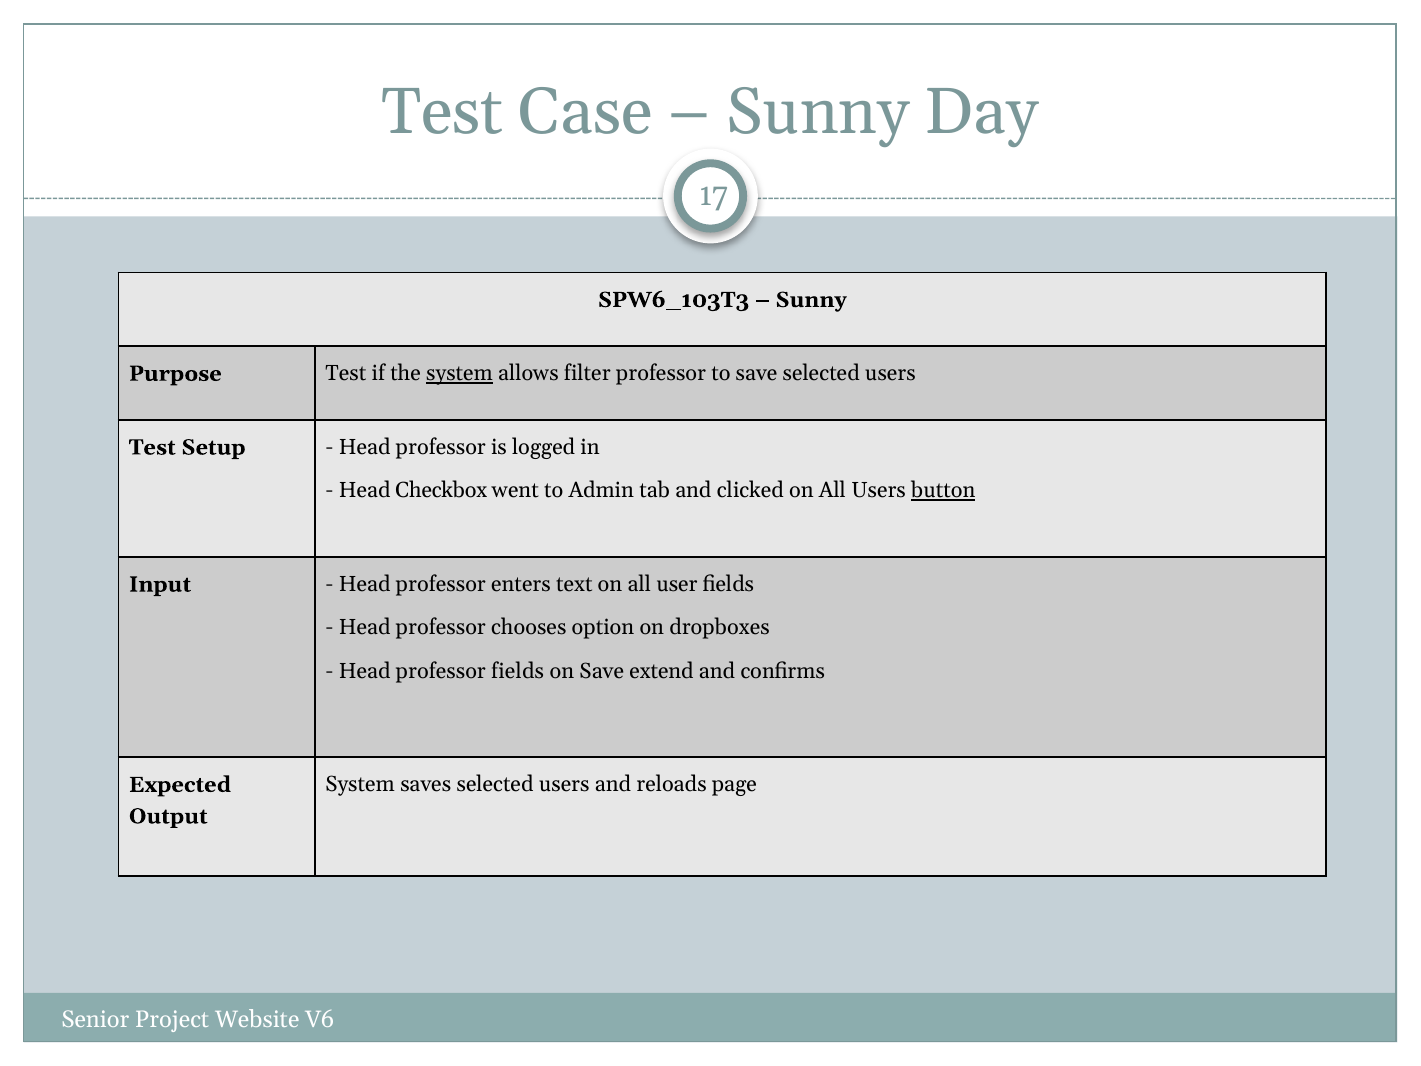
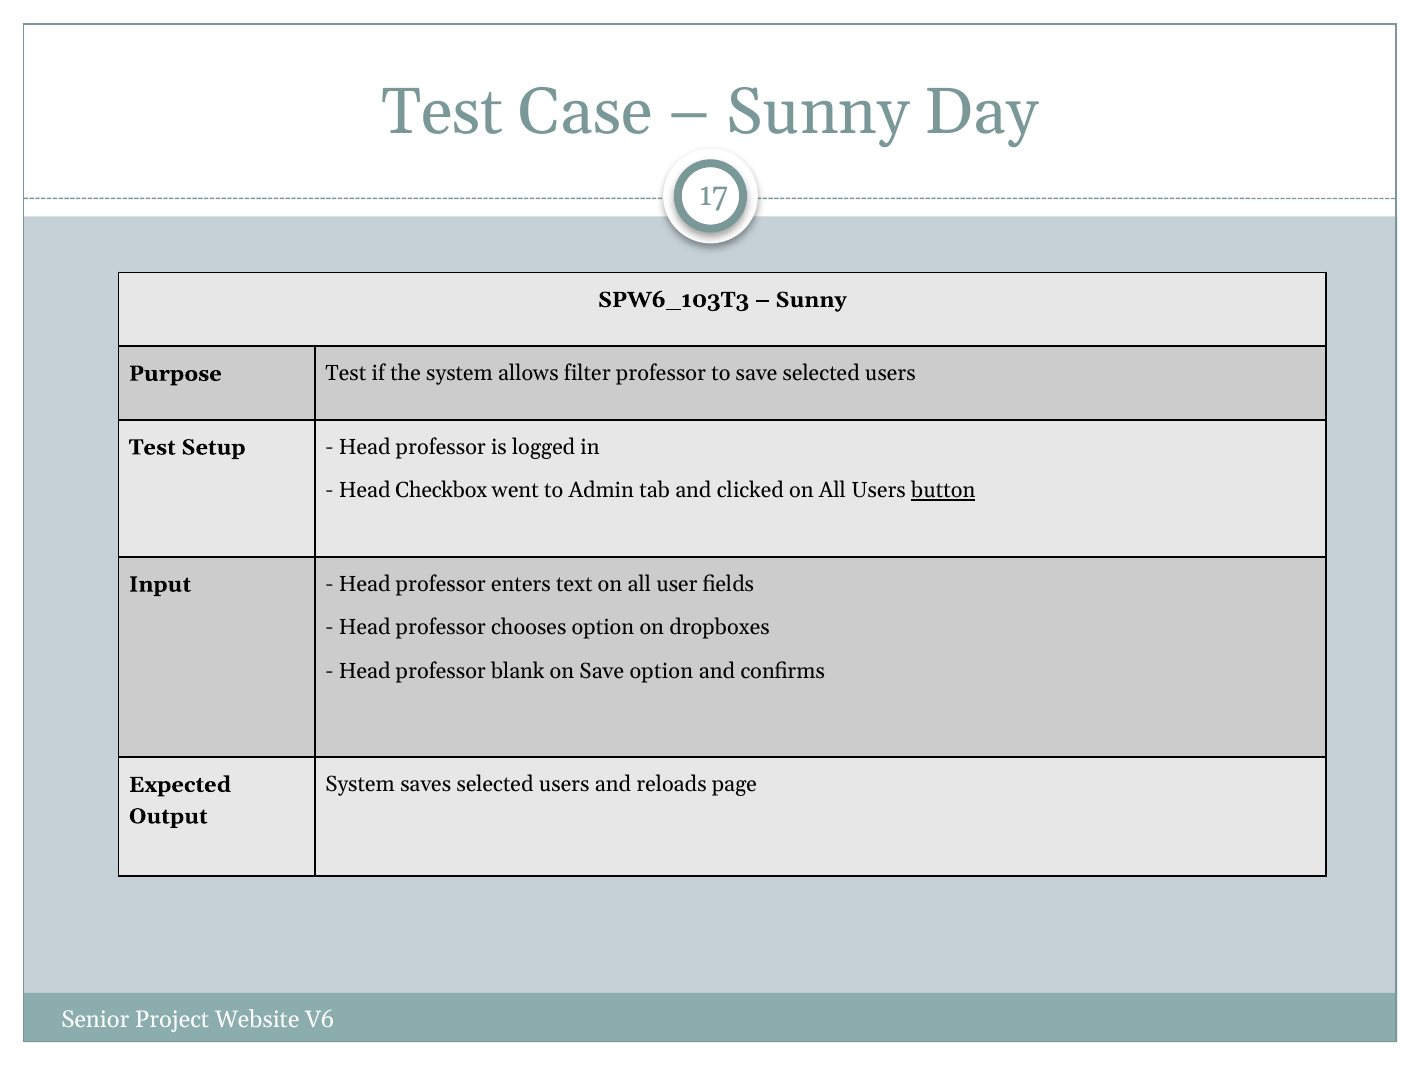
system at (460, 373) underline: present -> none
professor fields: fields -> blank
Save extend: extend -> option
